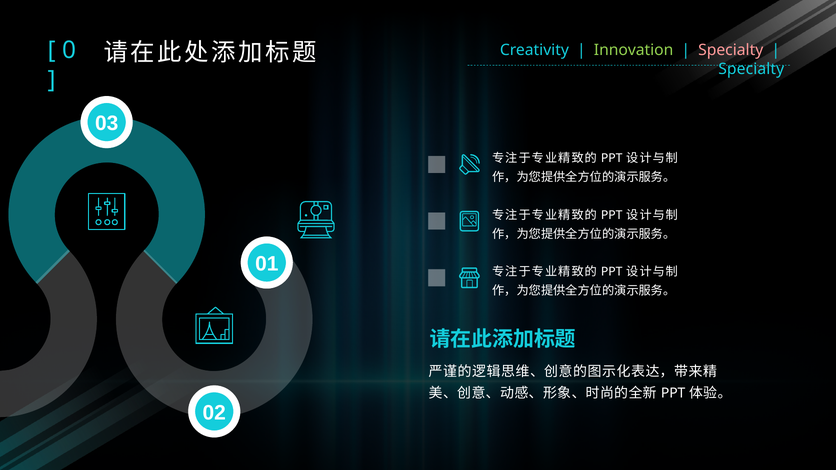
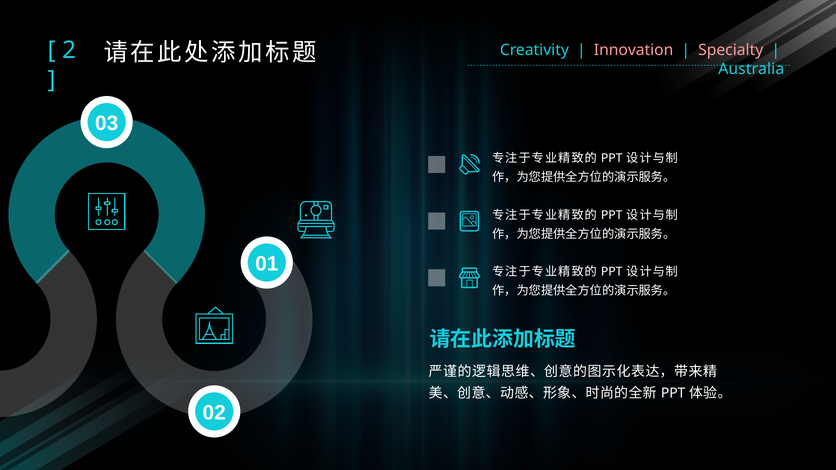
Innovation colour: light green -> pink
0: 0 -> 2
Specialty at (751, 69): Specialty -> Australia
